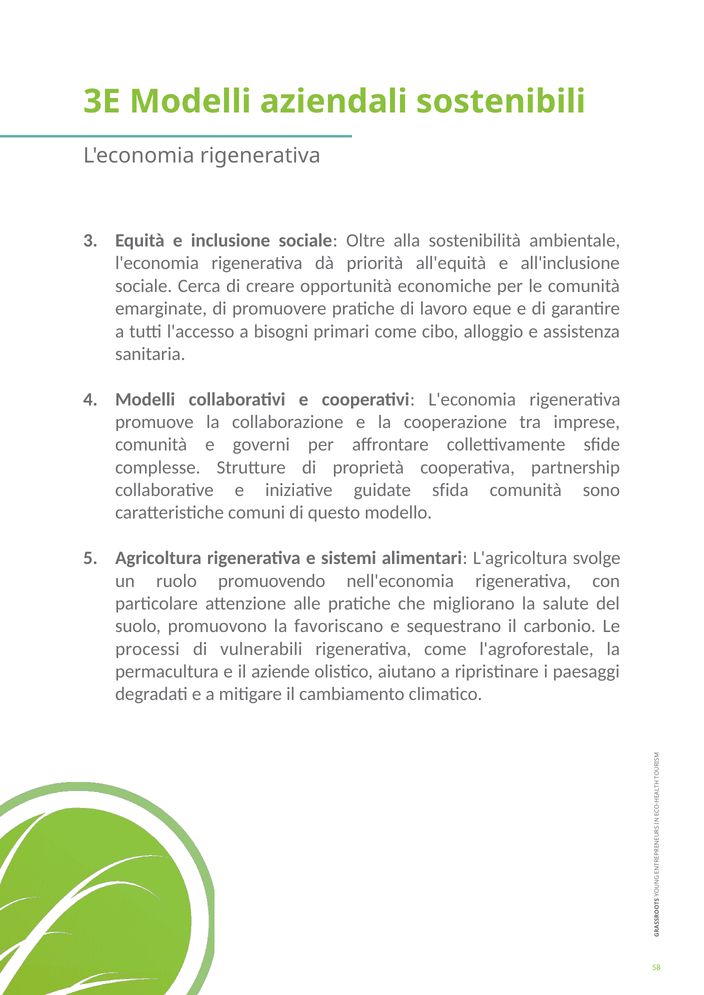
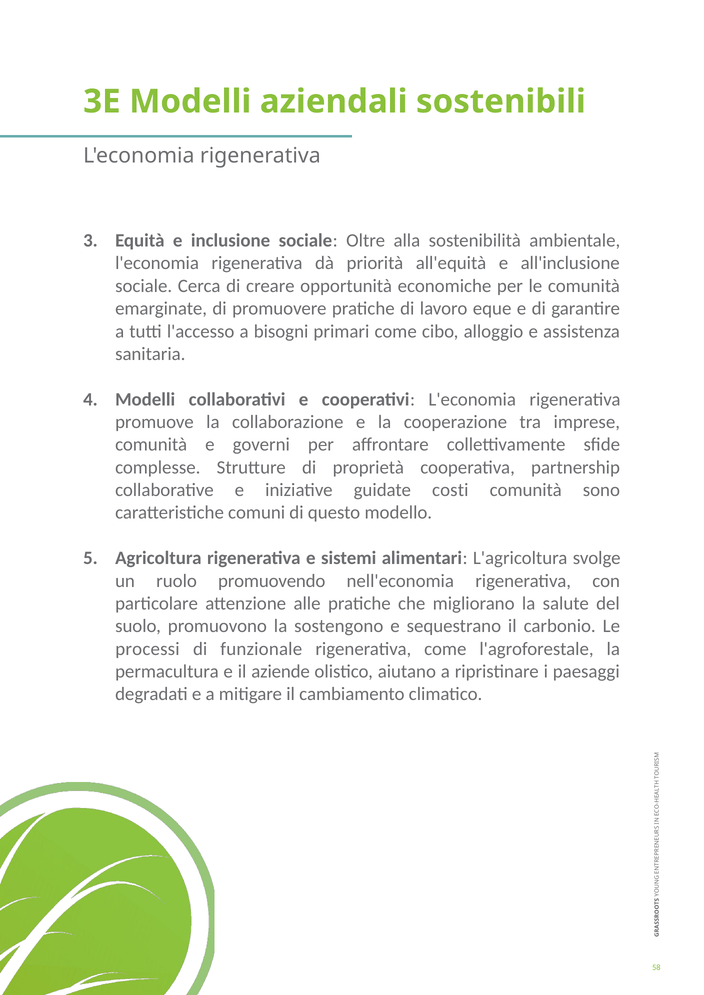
sfida: sfida -> costi
favoriscano: favoriscano -> sostengono
vulnerabili: vulnerabili -> funzionale
